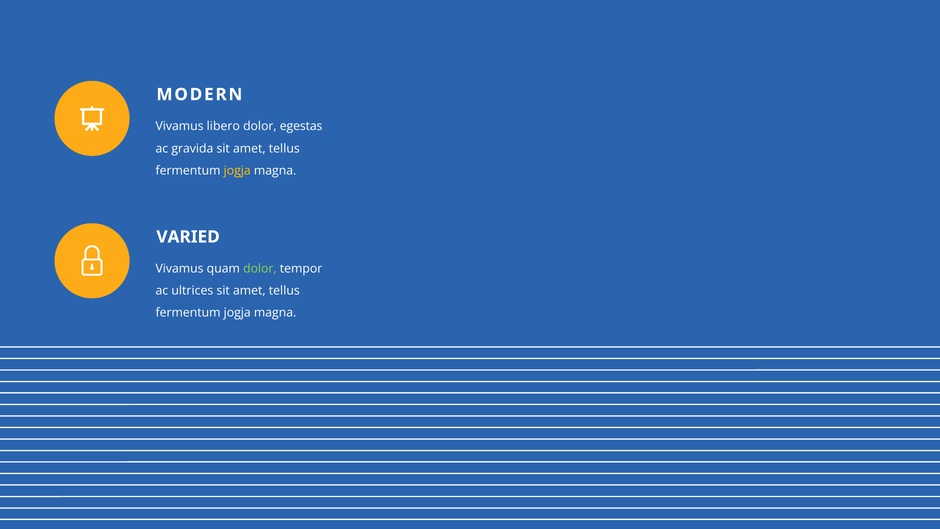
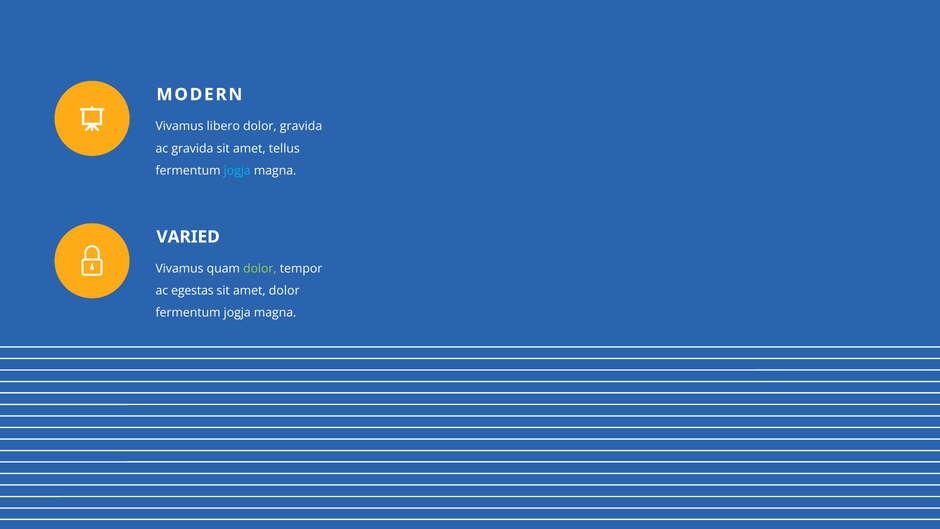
dolor egestas: egestas -> gravida
jogja at (237, 170) colour: yellow -> light blue
ultrices: ultrices -> egestas
tellus at (284, 291): tellus -> dolor
